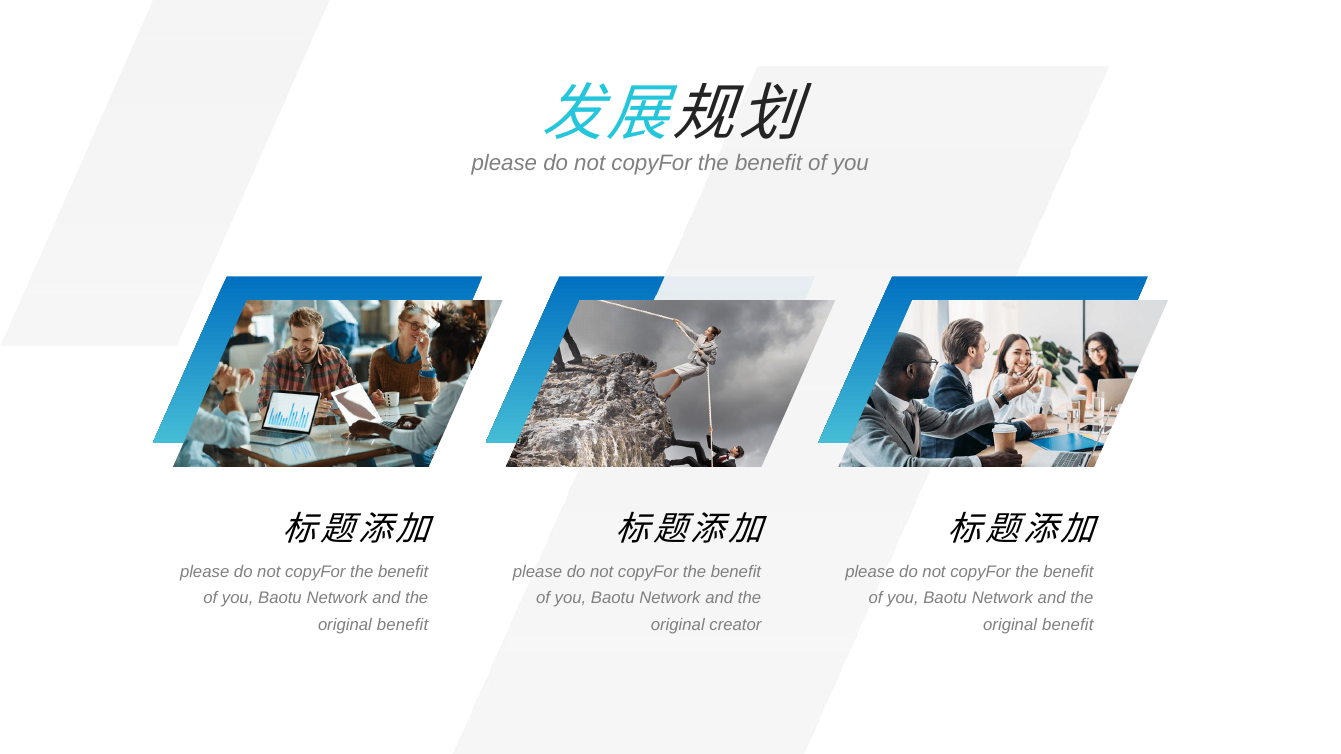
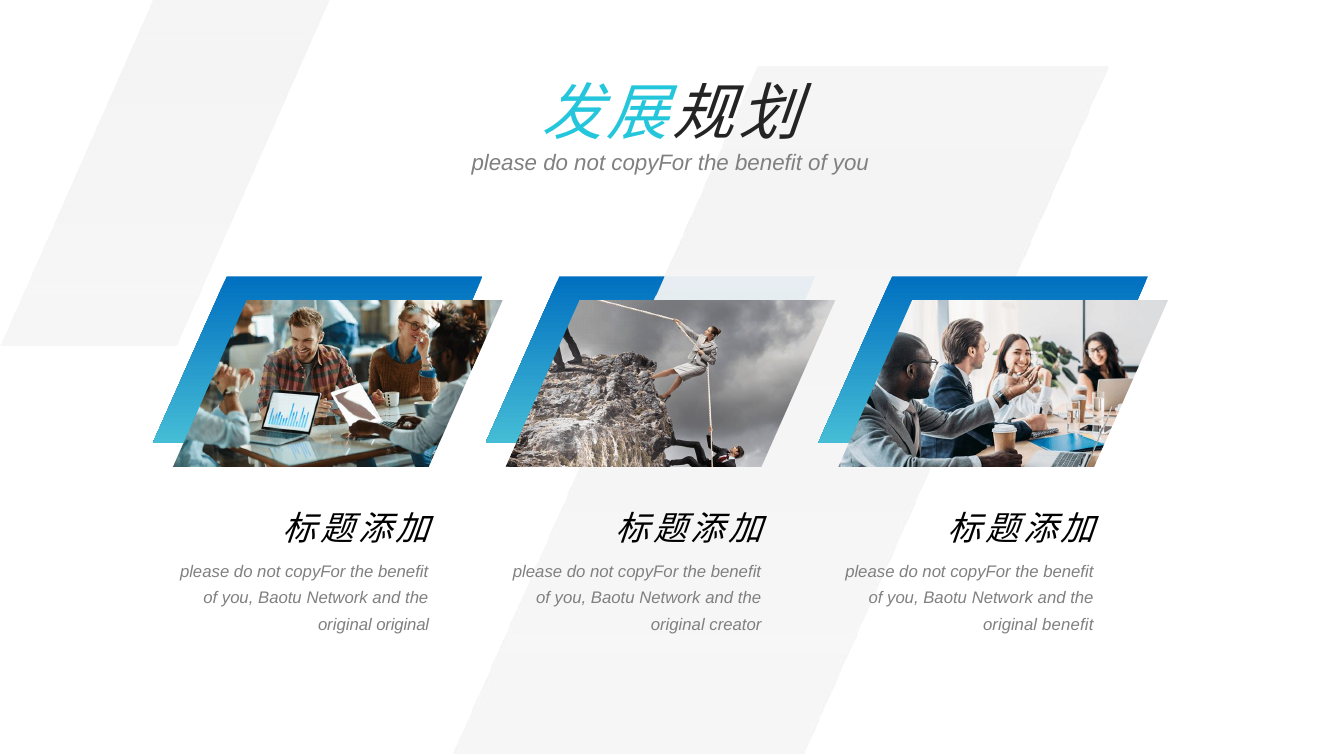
benefit at (403, 625): benefit -> original
